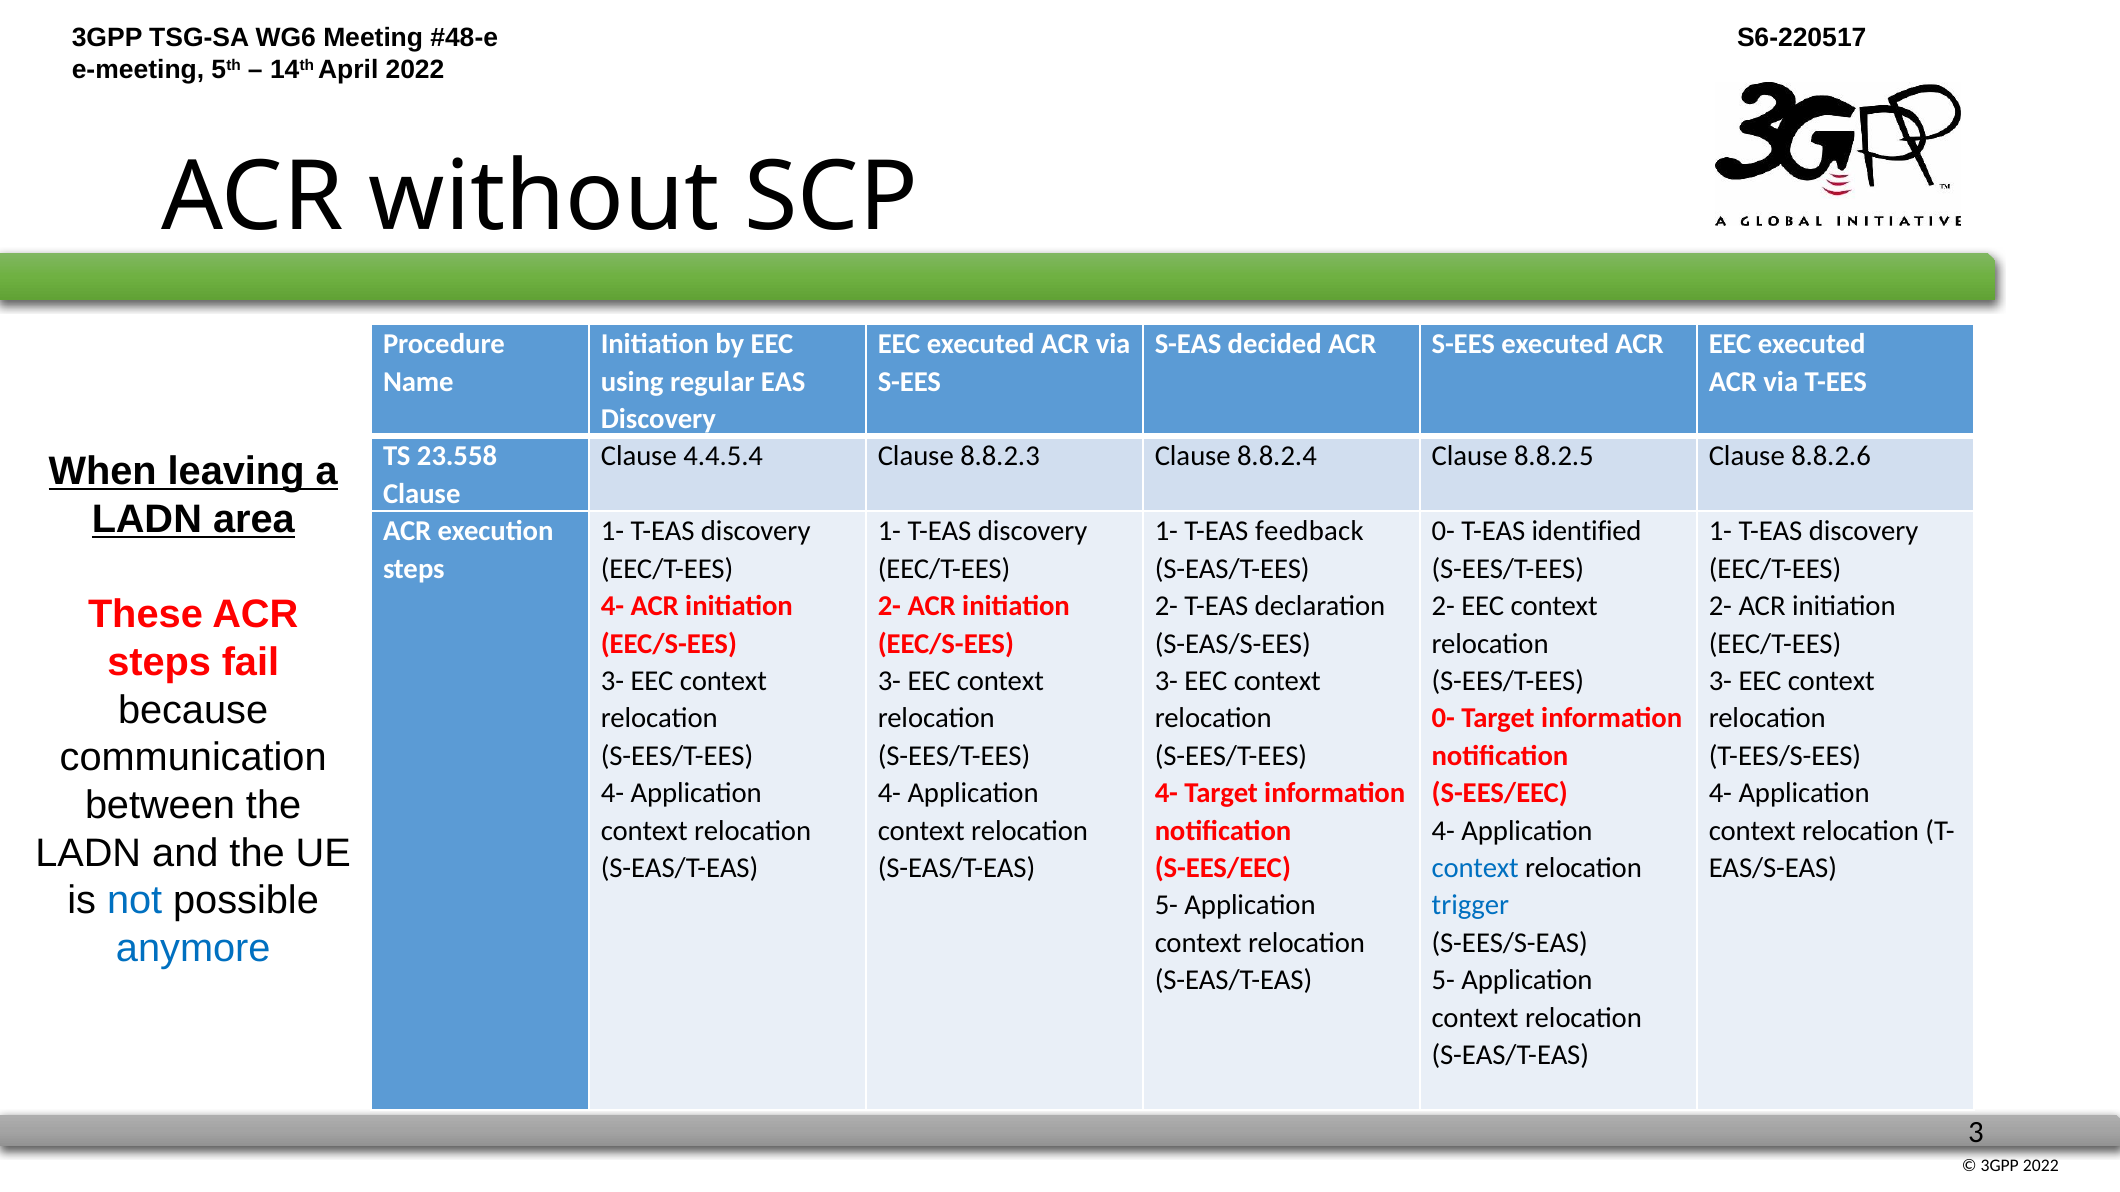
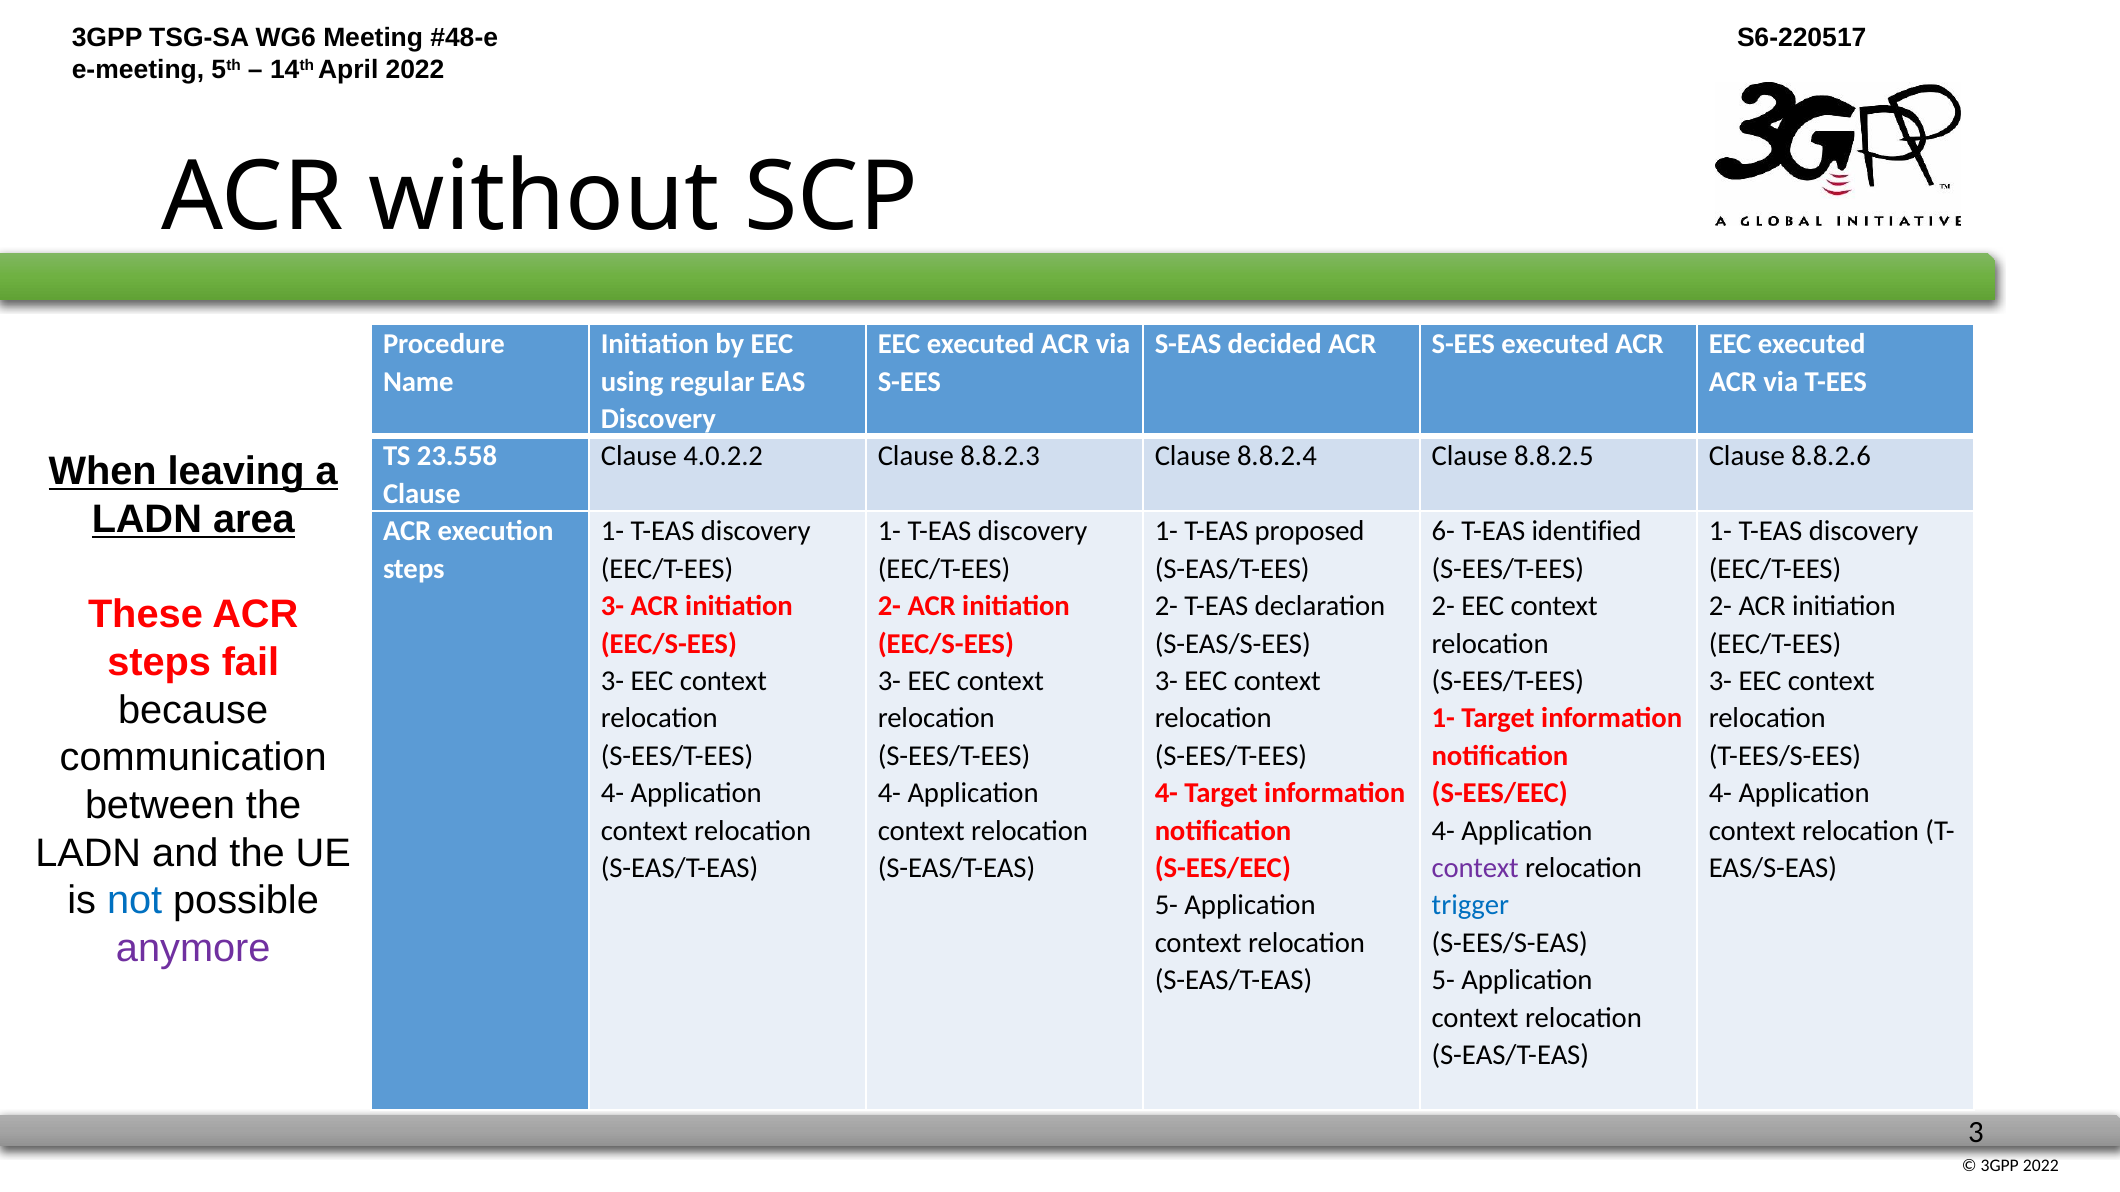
4.4.5.4: 4.4.5.4 -> 4.0.2.2
feedback: feedback -> proposed
0- at (1443, 532): 0- -> 6-
4- at (613, 606): 4- -> 3-
0- at (1443, 719): 0- -> 1-
context at (1475, 868) colour: blue -> purple
anymore colour: blue -> purple
